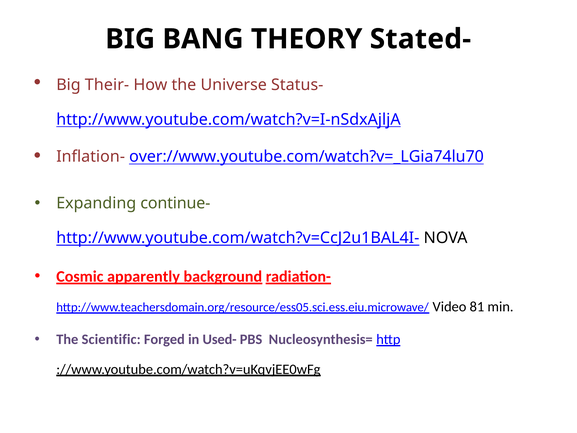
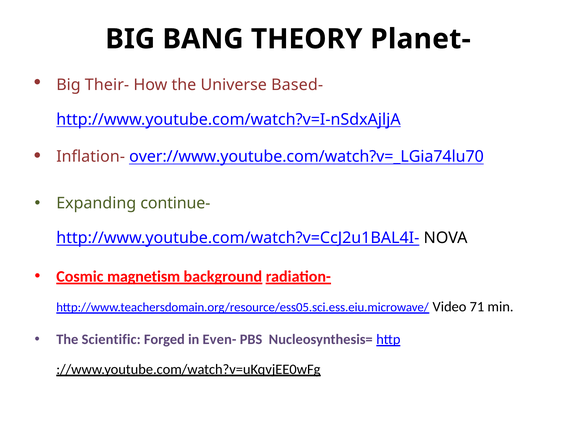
Stated-: Stated- -> Planet-
Status-: Status- -> Based-
apparently: apparently -> magnetism
81: 81 -> 71
Used-: Used- -> Even-
